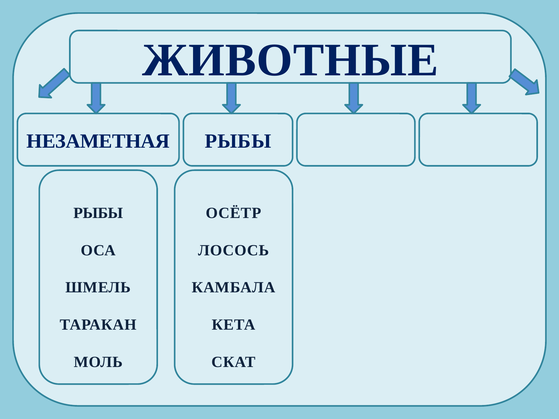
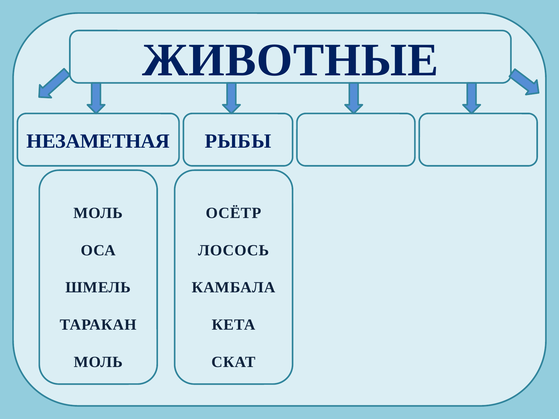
РЫБЫ at (98, 213): РЫБЫ -> МОЛЬ
